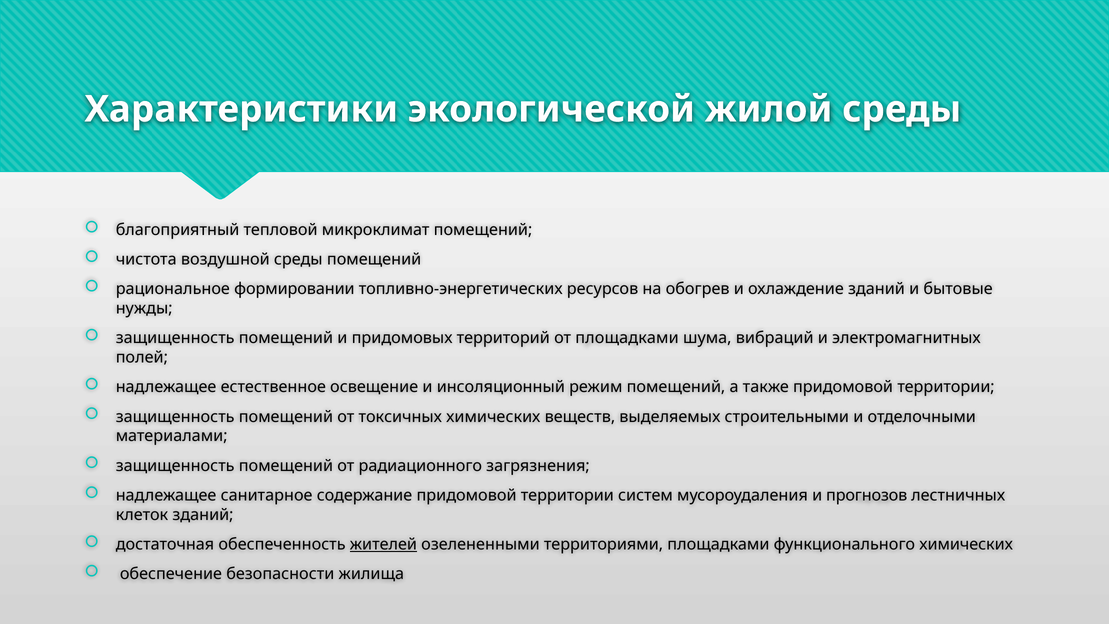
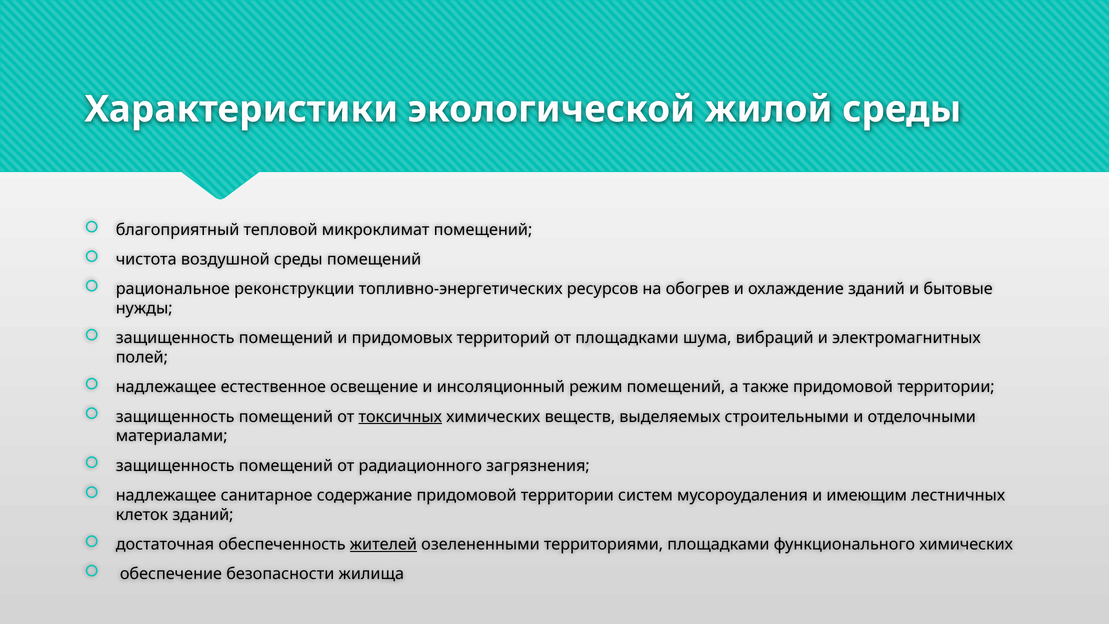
формировании: формировании -> реконструкции
токсичных underline: none -> present
прогнозов: прогнозов -> имеющим
